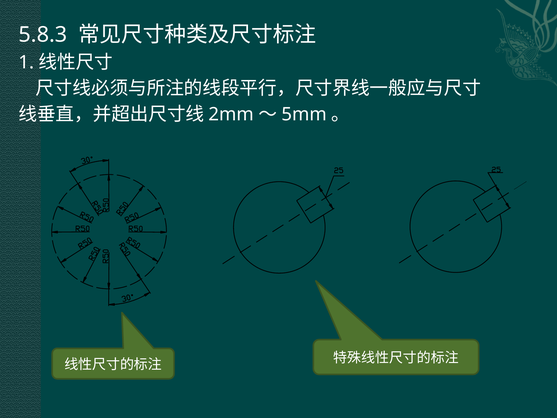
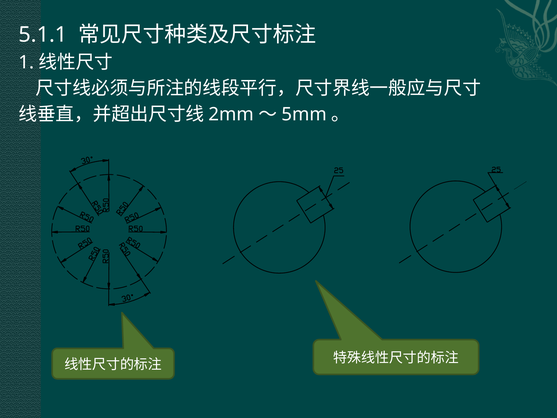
5.8.3: 5.8.3 -> 5.1.1
